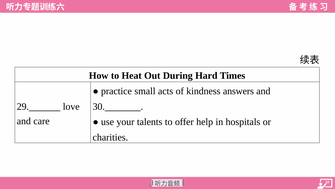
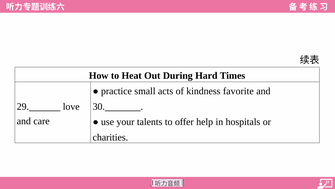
answers: answers -> favorite
